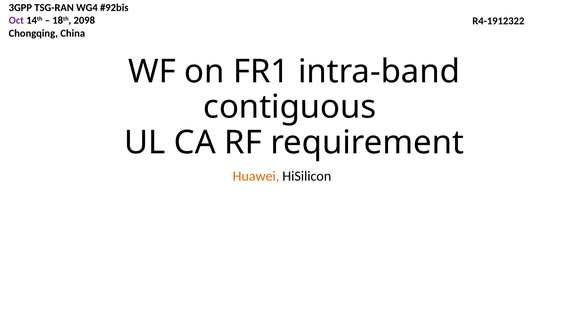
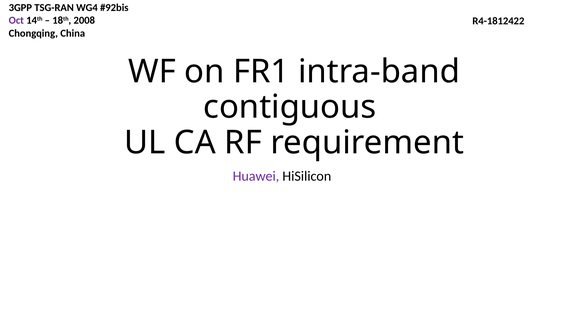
2098: 2098 -> 2008
R4-1912322: R4-1912322 -> R4-1812422
Huawei colour: orange -> purple
